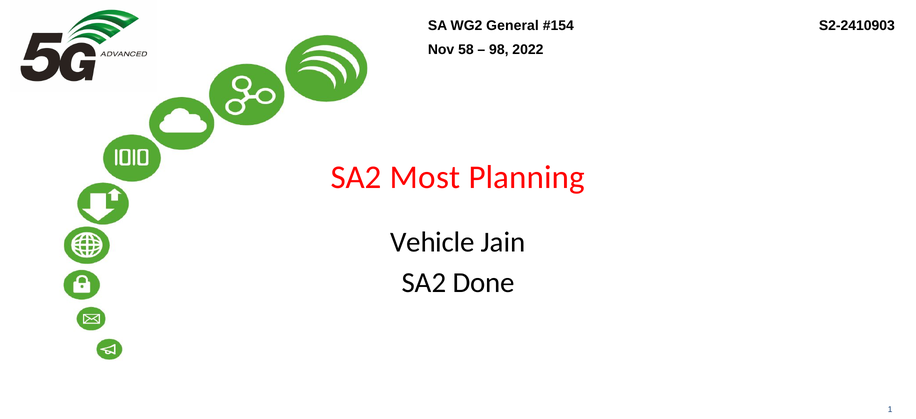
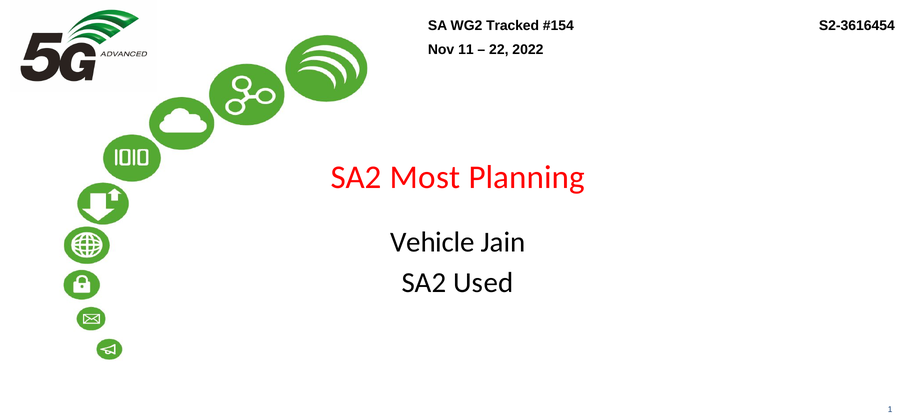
General: General -> Tracked
S2-2410903: S2-2410903 -> S2-3616454
58: 58 -> 11
98: 98 -> 22
Done: Done -> Used
